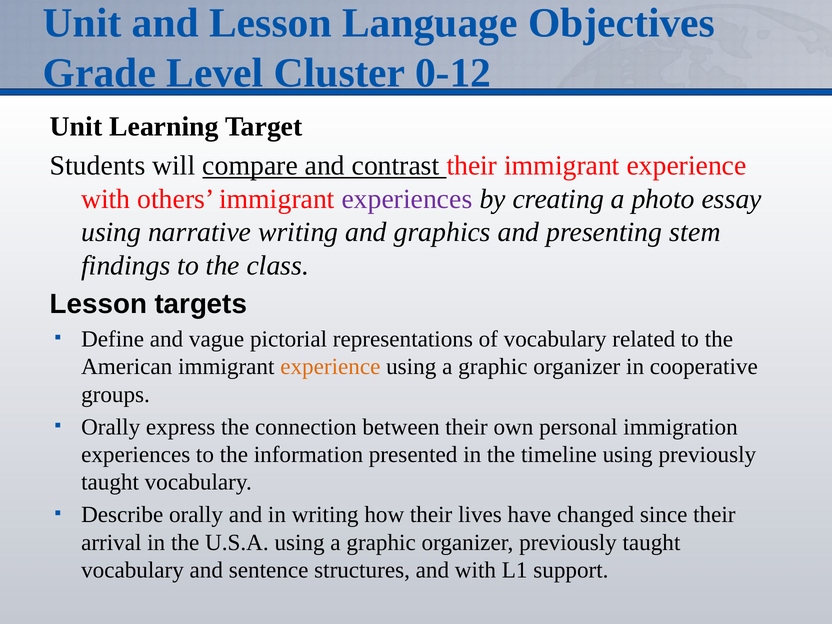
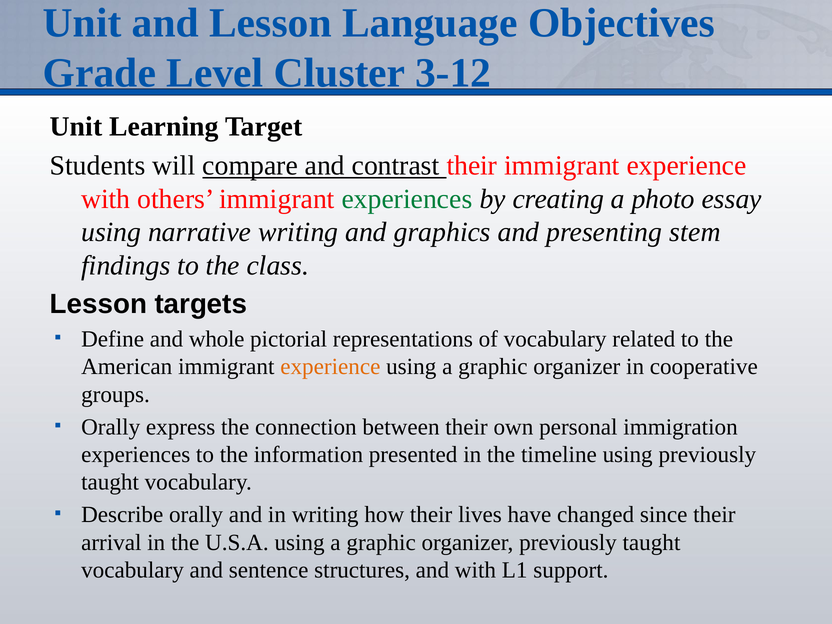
0-12: 0-12 -> 3-12
experiences at (407, 199) colour: purple -> green
vague: vague -> whole
